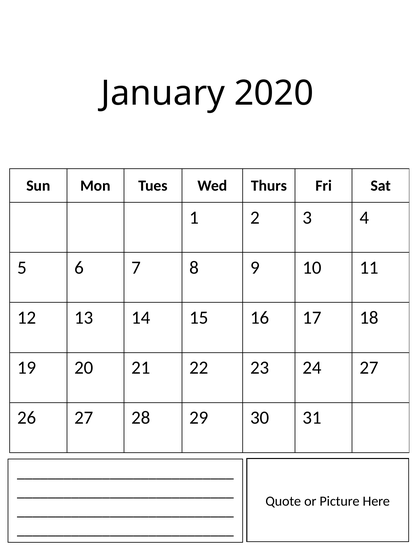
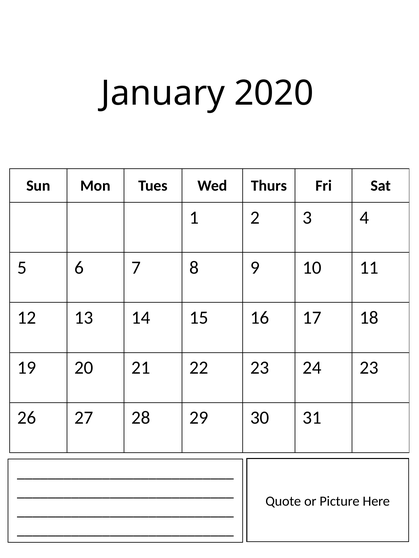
24 27: 27 -> 23
